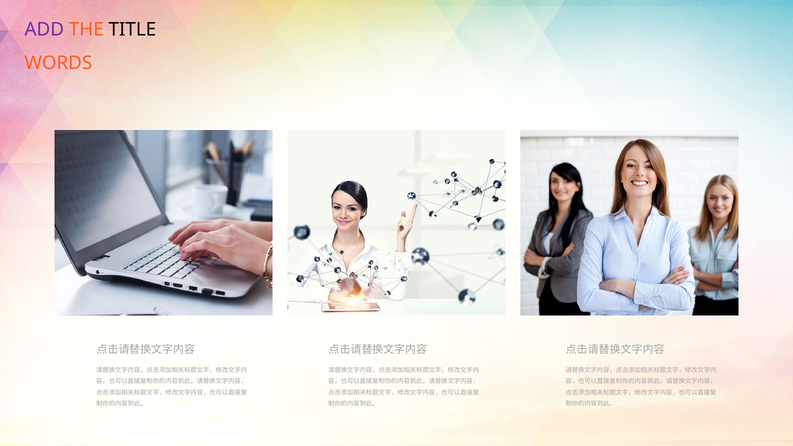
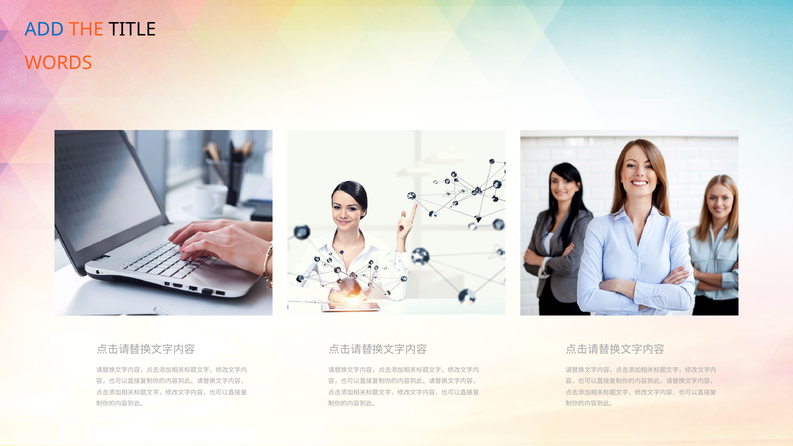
ADD colour: purple -> blue
